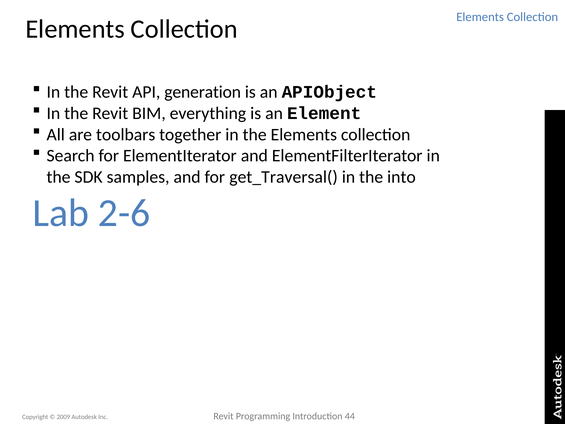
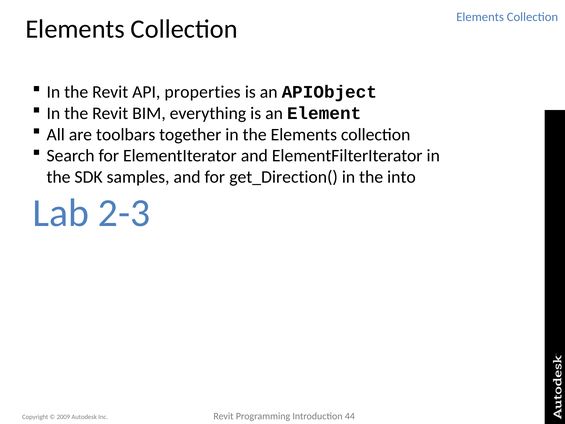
generation: generation -> properties
get_Traversal(: get_Traversal( -> get_Direction(
2-6: 2-6 -> 2-3
